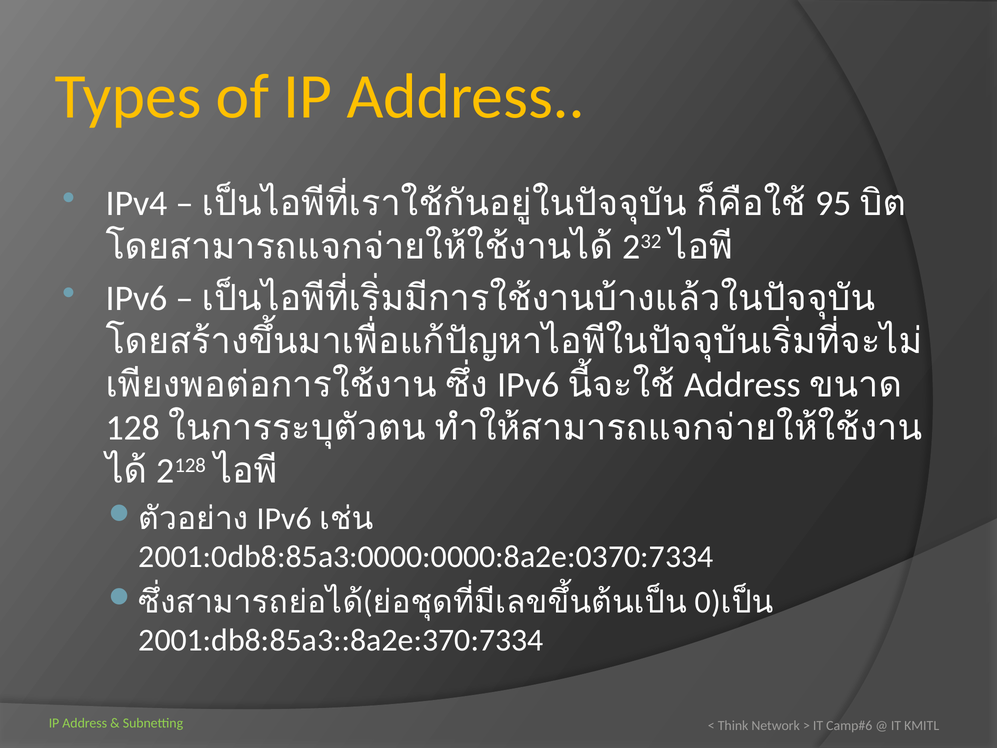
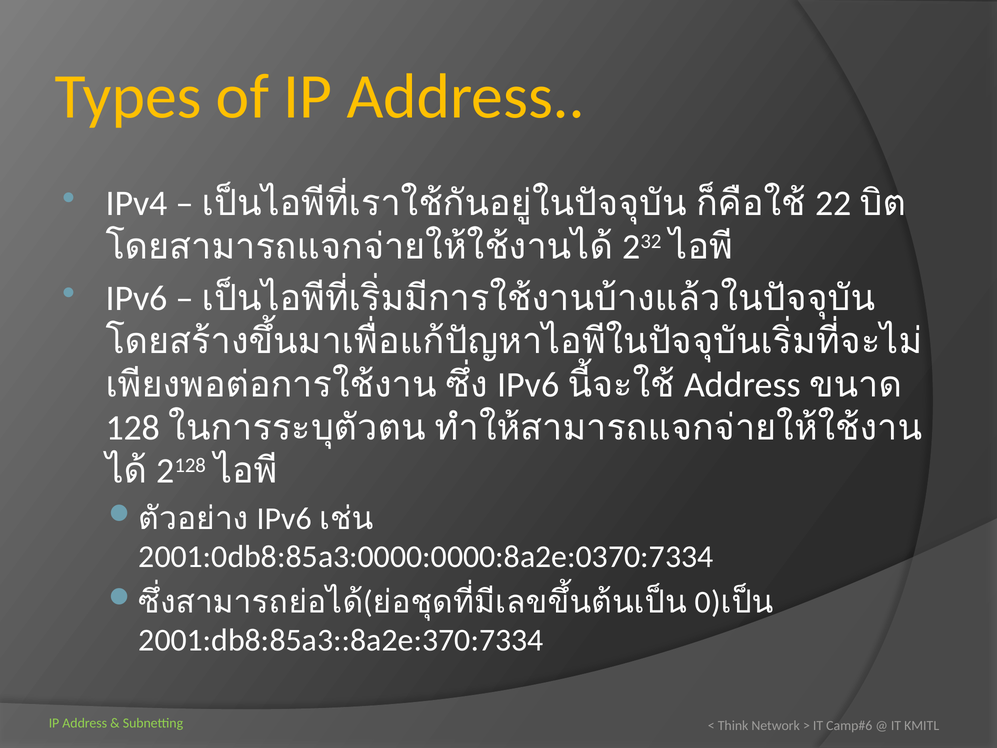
95: 95 -> 22
